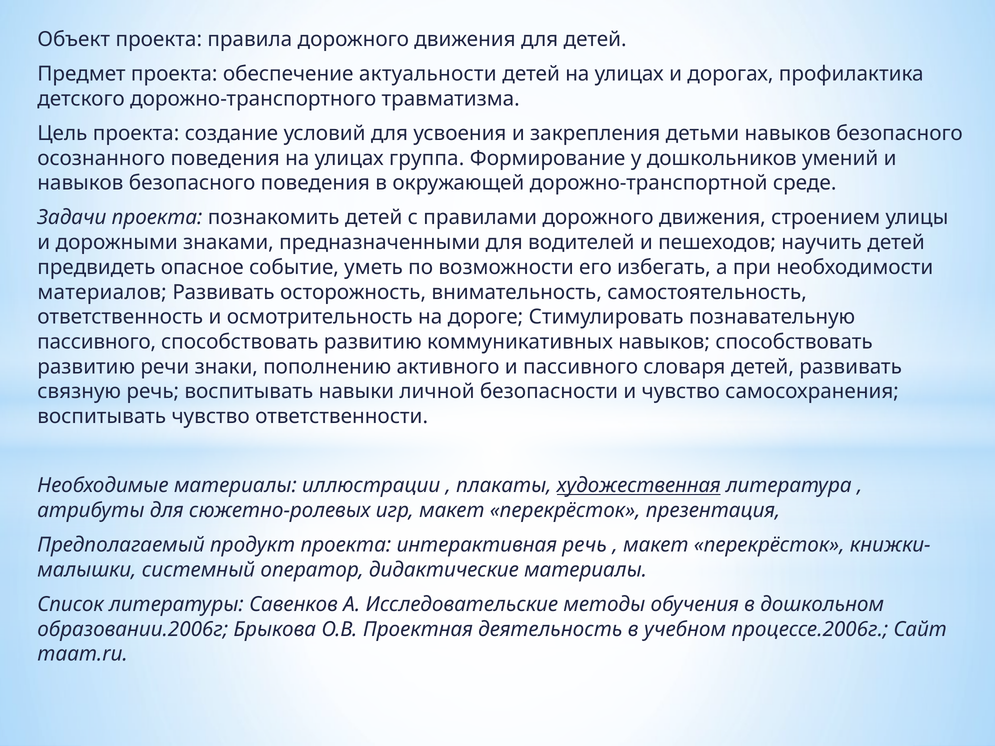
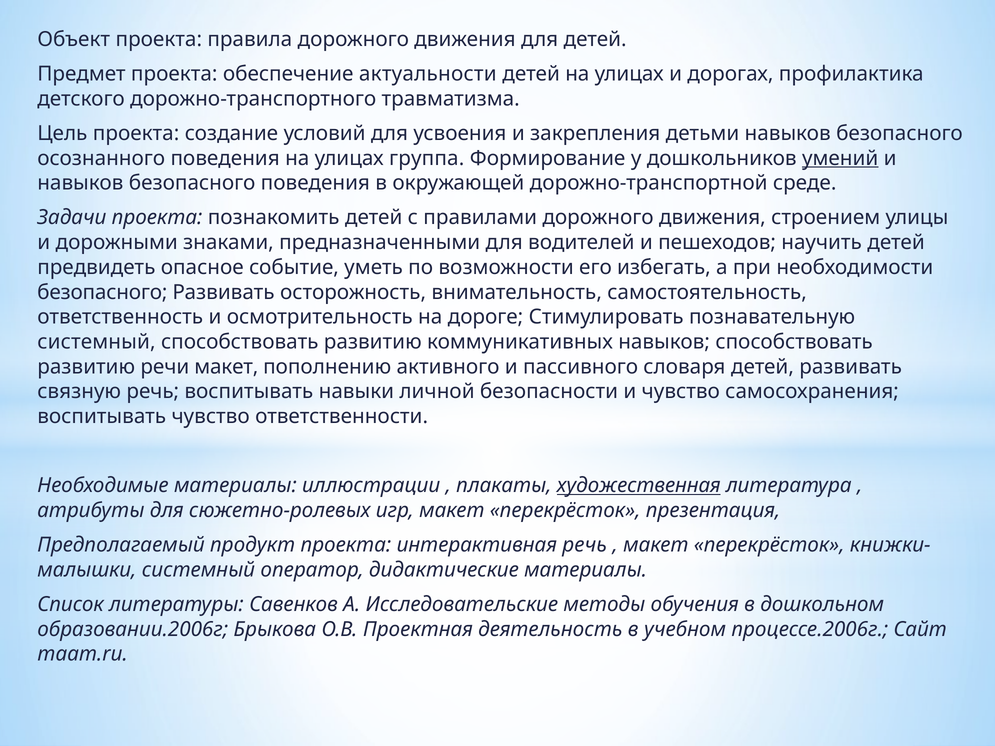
умений underline: none -> present
материалов at (102, 292): материалов -> безопасного
пассивного at (97, 342): пассивного -> системный
речи знаки: знаки -> макет
